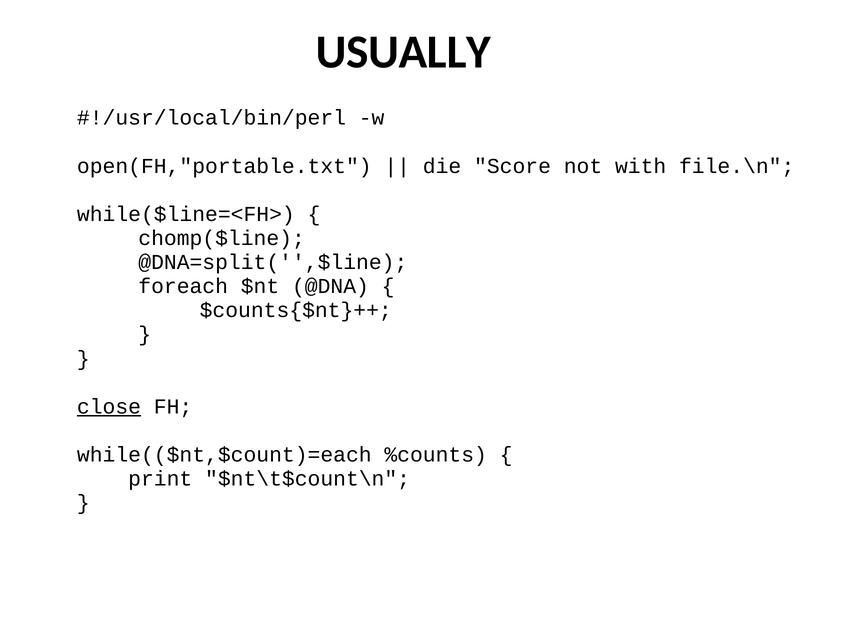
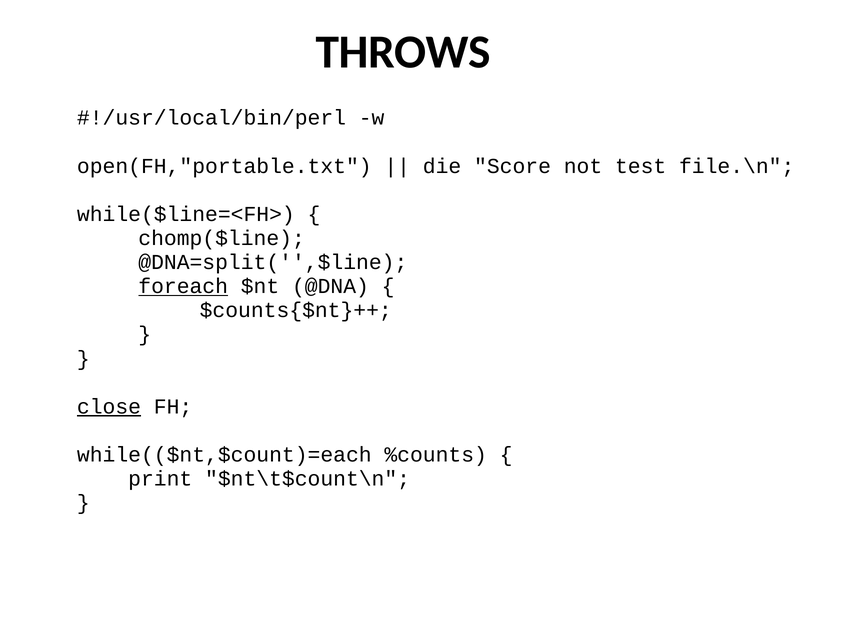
USUALLY: USUALLY -> THROWS
with: with -> test
foreach underline: none -> present
